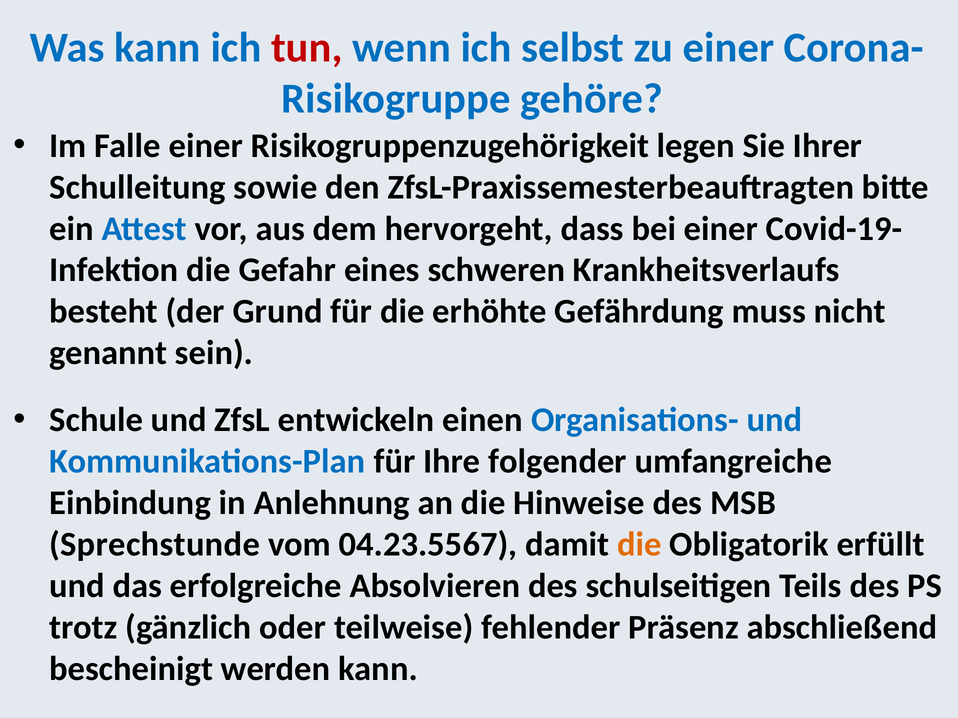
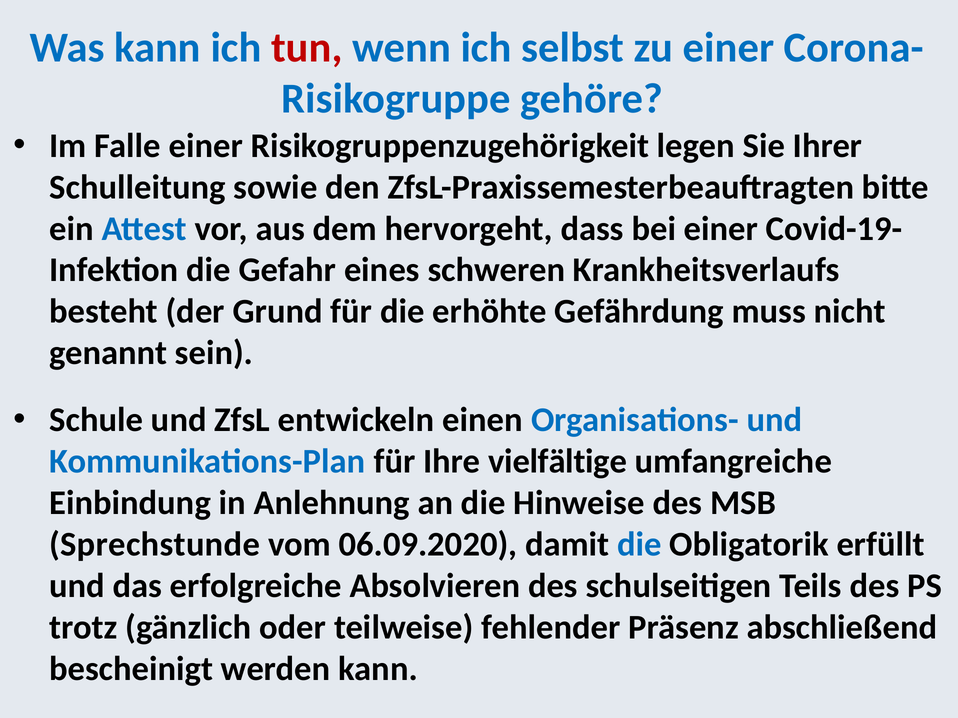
folgender: folgender -> vielfältige
04.23.5567: 04.23.5567 -> 06.09.2020
die at (639, 545) colour: orange -> blue
